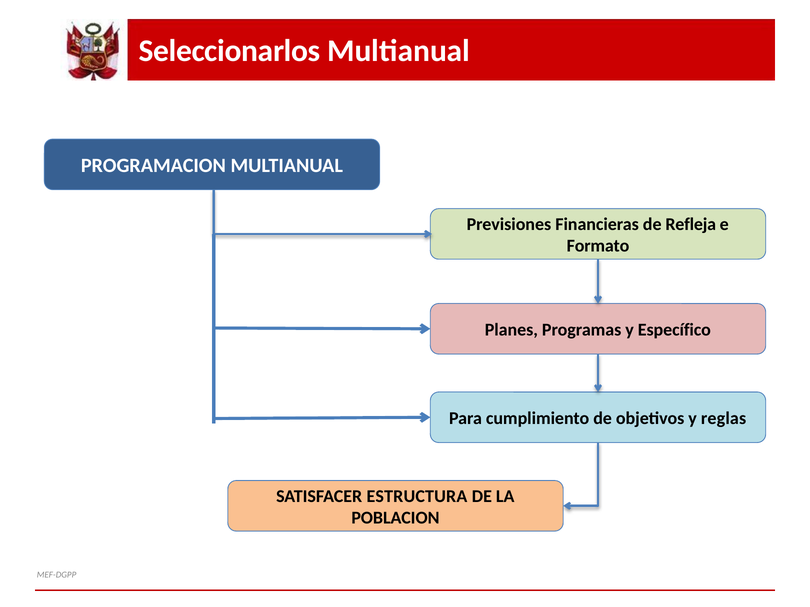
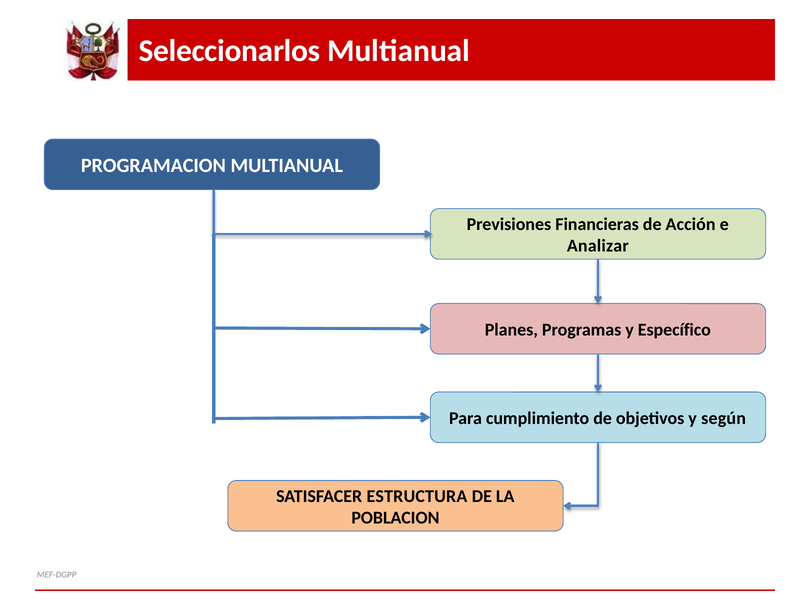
Refleja: Refleja -> Acción
Formato: Formato -> Analizar
reglas: reglas -> según
